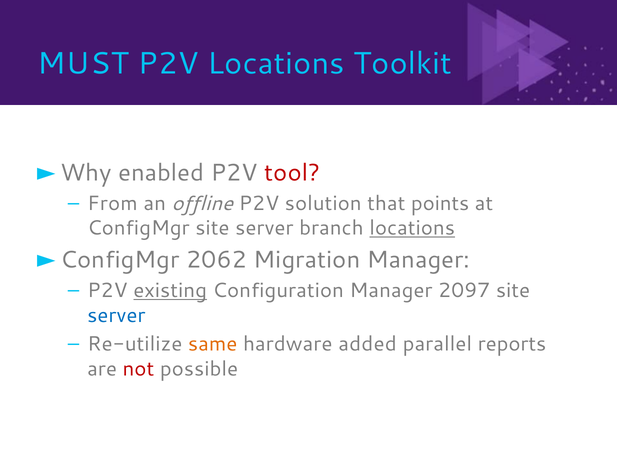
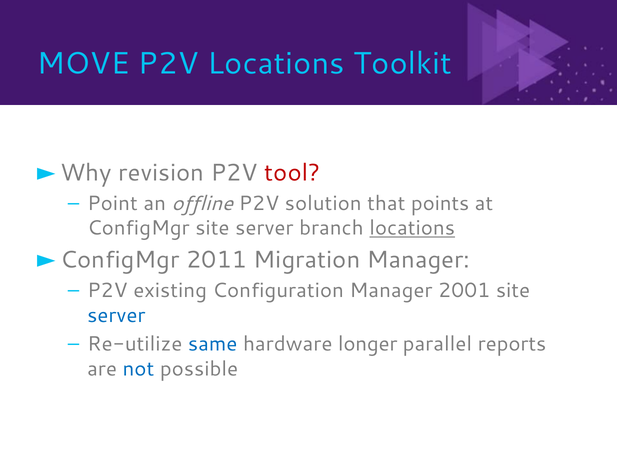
MUST: MUST -> MOVE
enabled: enabled -> revision
From: From -> Point
2062: 2062 -> 2011
existing underline: present -> none
2097: 2097 -> 2001
same colour: orange -> blue
added: added -> longer
not colour: red -> blue
